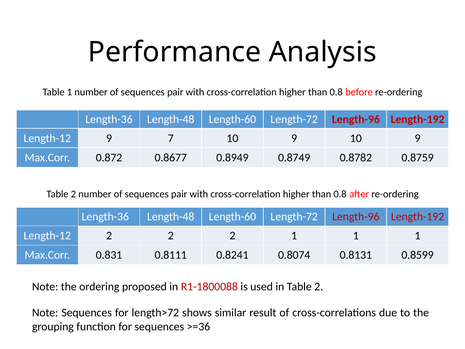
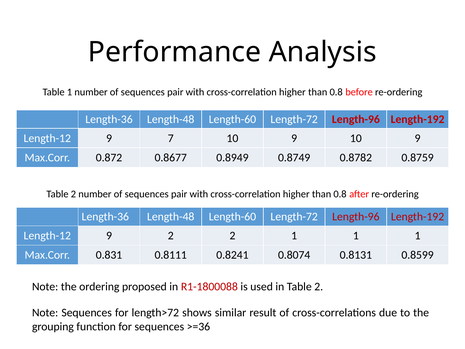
2 at (109, 235): 2 -> 9
